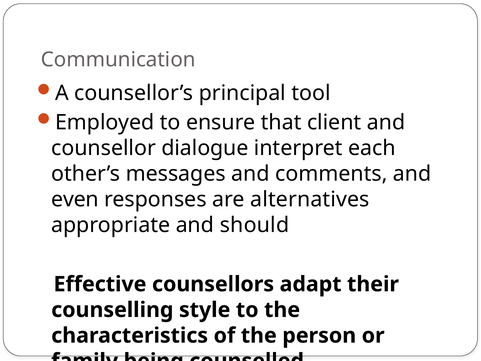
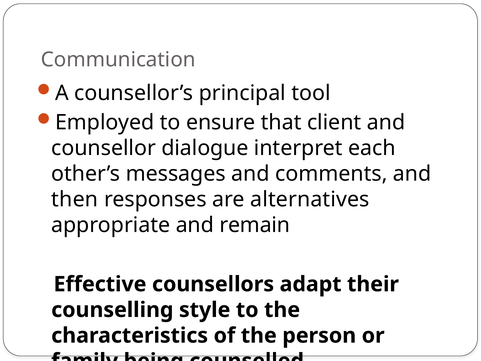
even: even -> then
should: should -> remain
